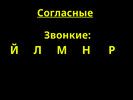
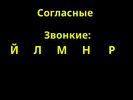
Согласные underline: present -> none
